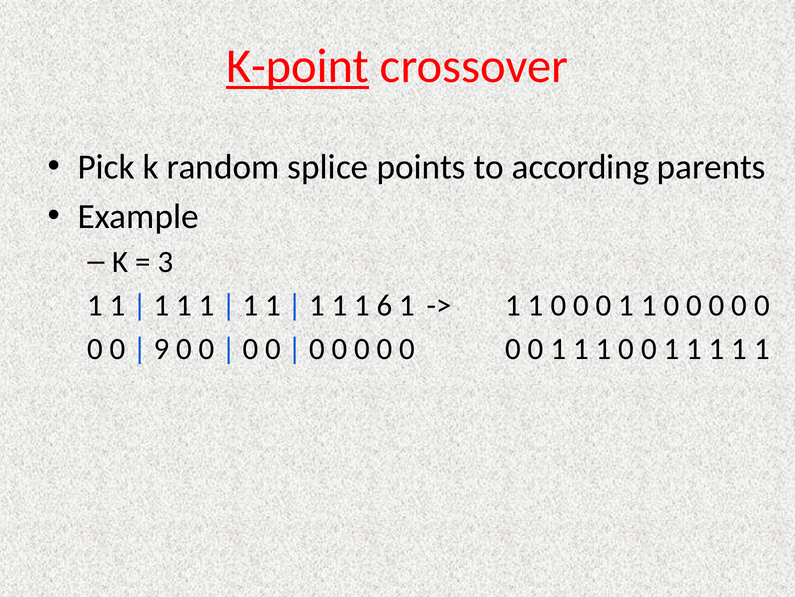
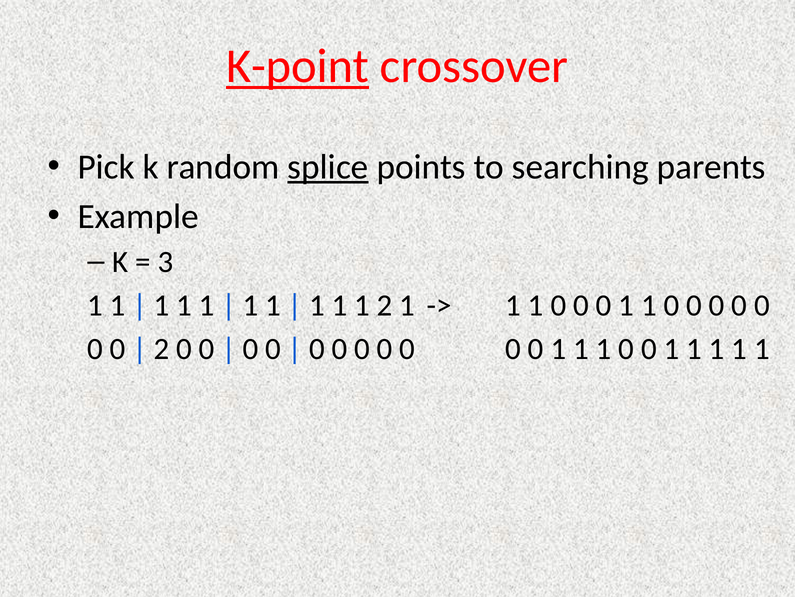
splice underline: none -> present
according: according -> searching
1 6: 6 -> 2
9 at (162, 349): 9 -> 2
